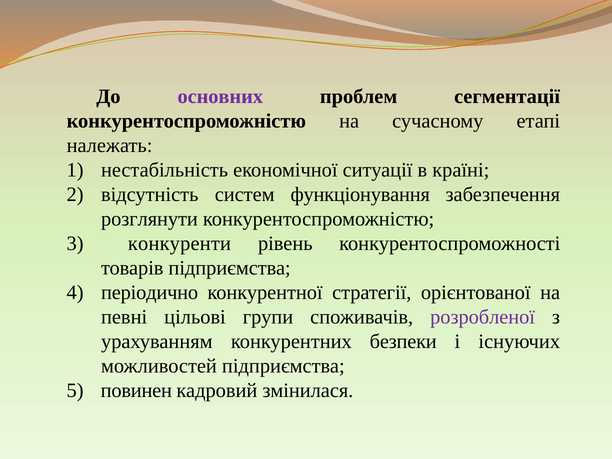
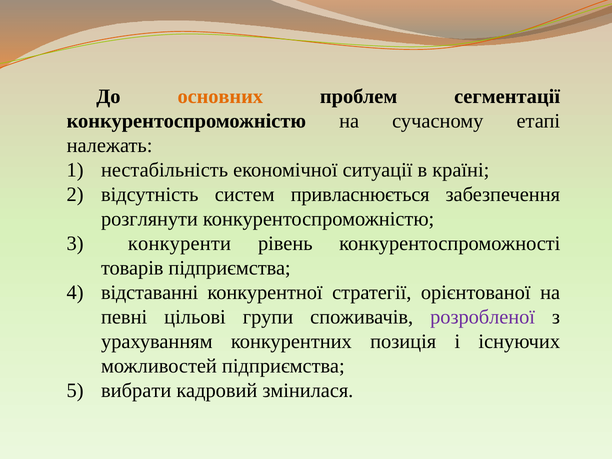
основних colour: purple -> orange
функціонування: функціонування -> привласнюється
періодично: періодично -> відставанні
безпеки: безпеки -> позиція
повинен: повинен -> вибрати
